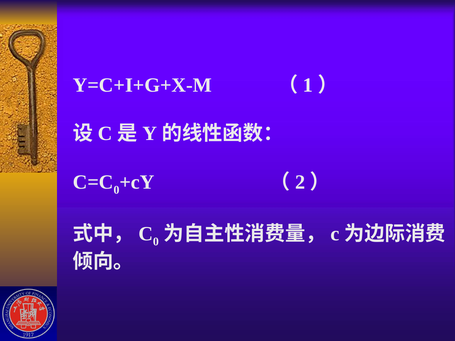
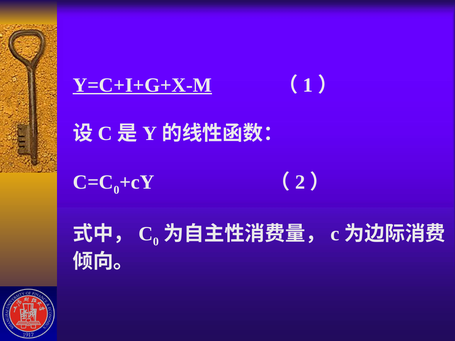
Y=C+I+G+X-M underline: none -> present
